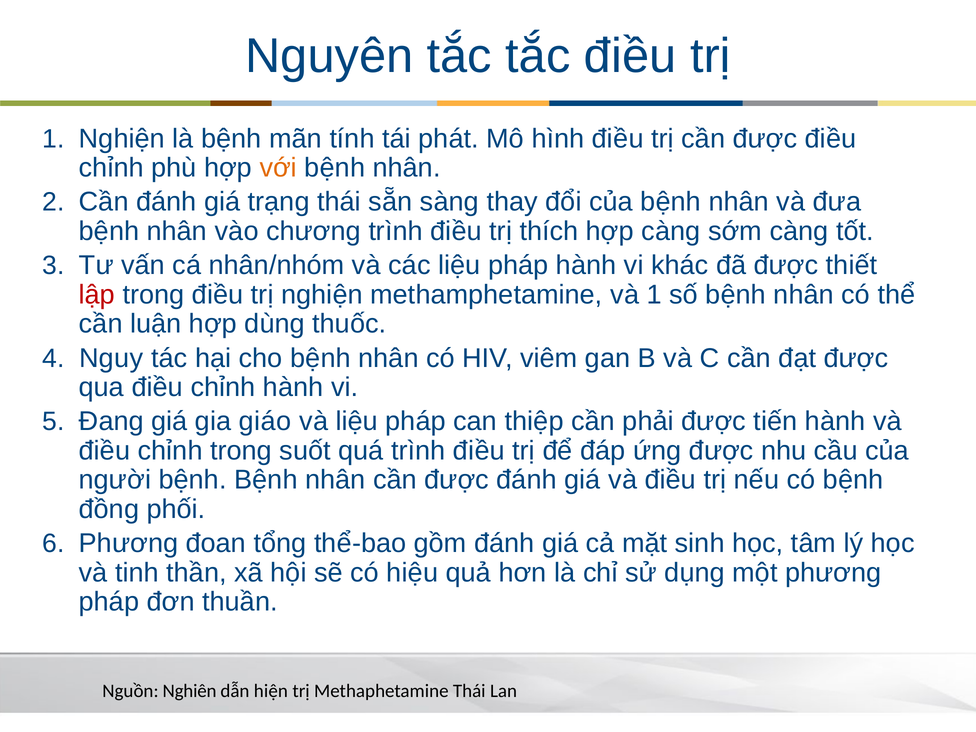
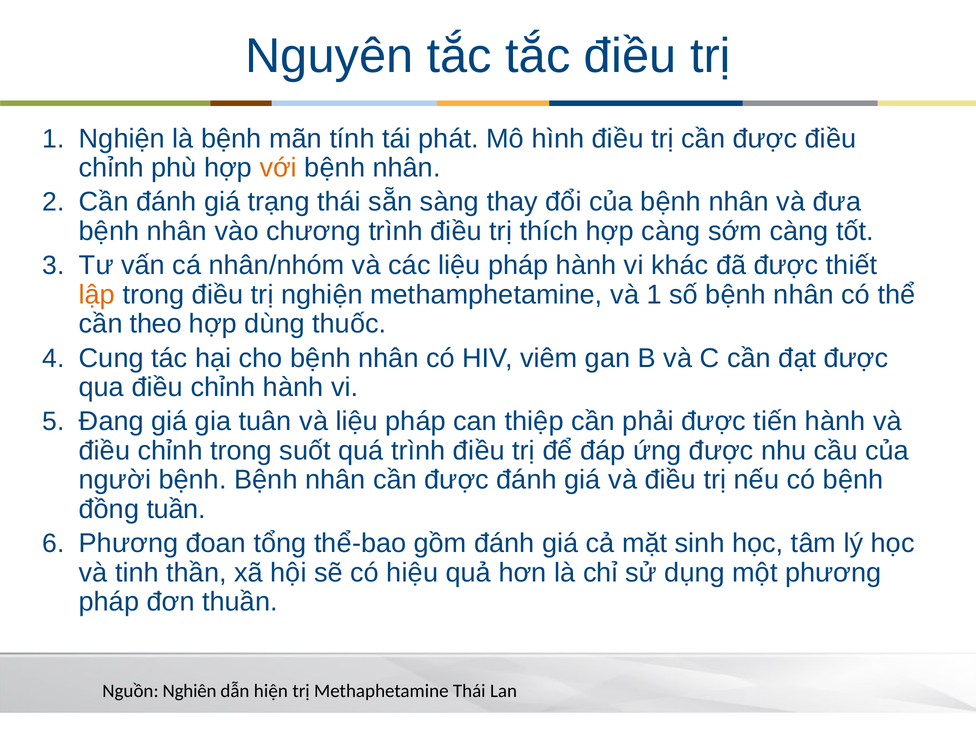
lập colour: red -> orange
luận: luận -> theo
Nguy: Nguy -> Cung
giáo: giáo -> tuân
phối: phối -> tuần
